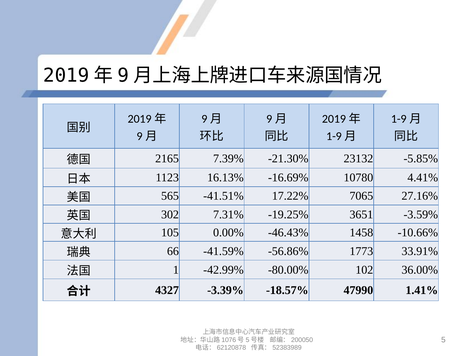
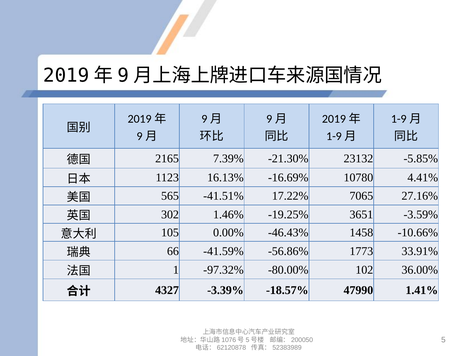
7.31%: 7.31% -> 1.46%
-42.99%: -42.99% -> -97.32%
